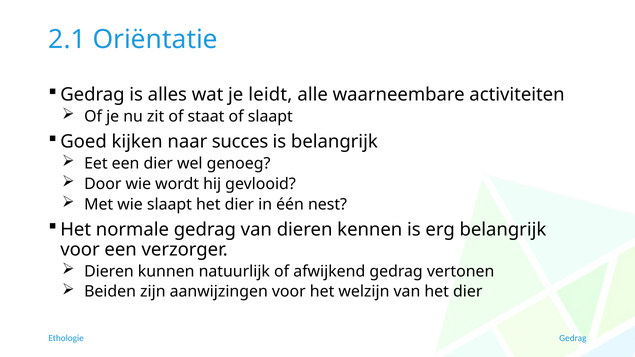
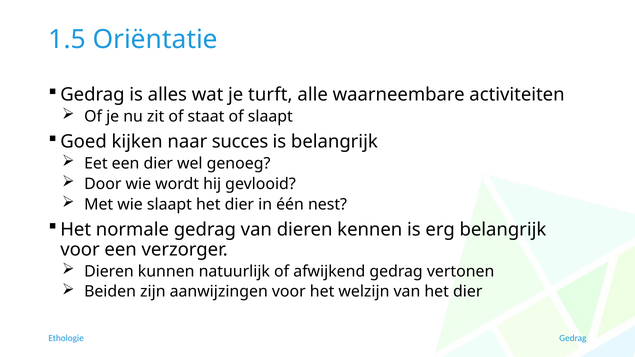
2.1: 2.1 -> 1.5
leidt: leidt -> turft
